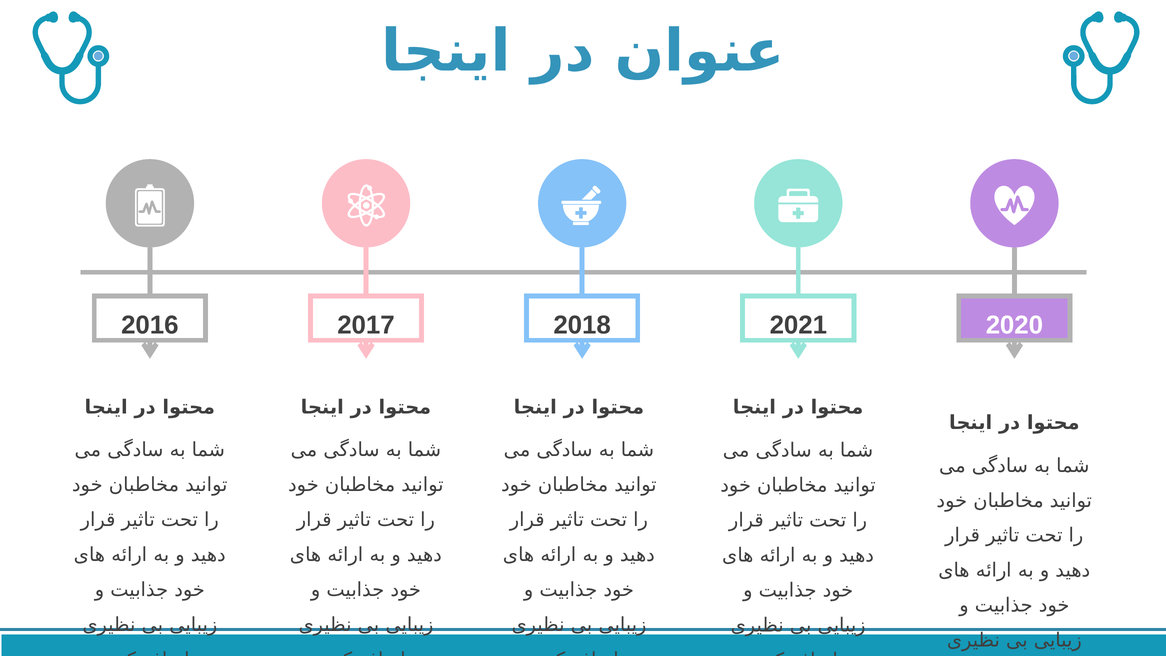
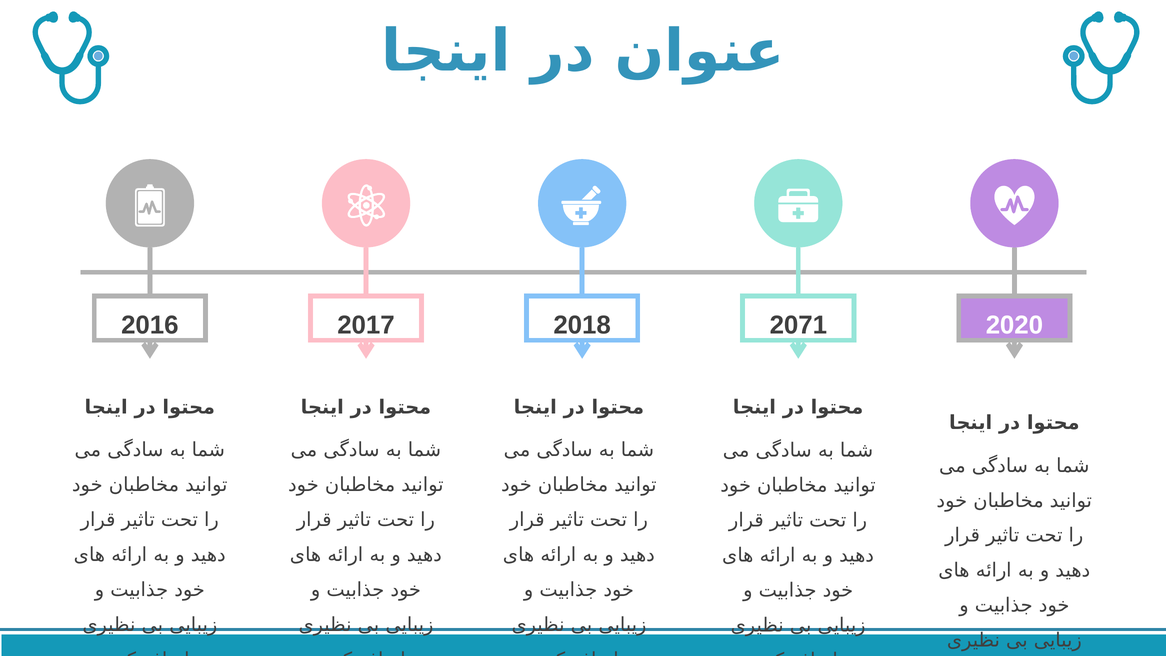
2021: 2021 -> 2071
